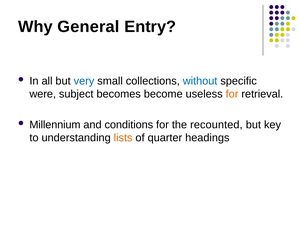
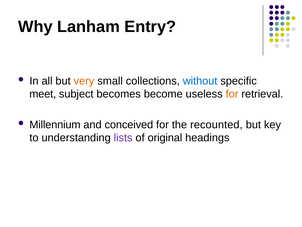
General: General -> Lanham
very colour: blue -> orange
were: were -> meet
conditions: conditions -> conceived
lists colour: orange -> purple
quarter: quarter -> original
